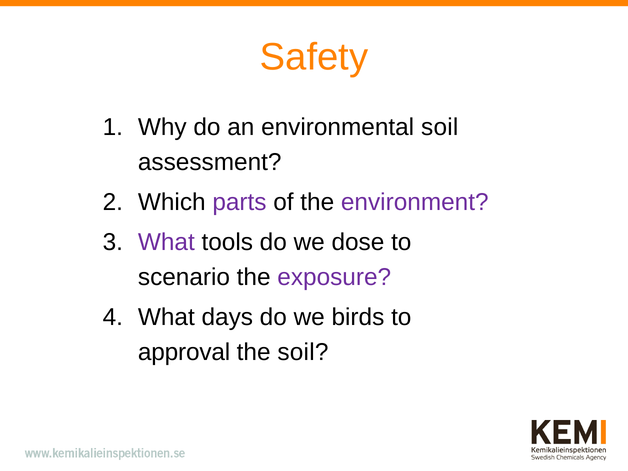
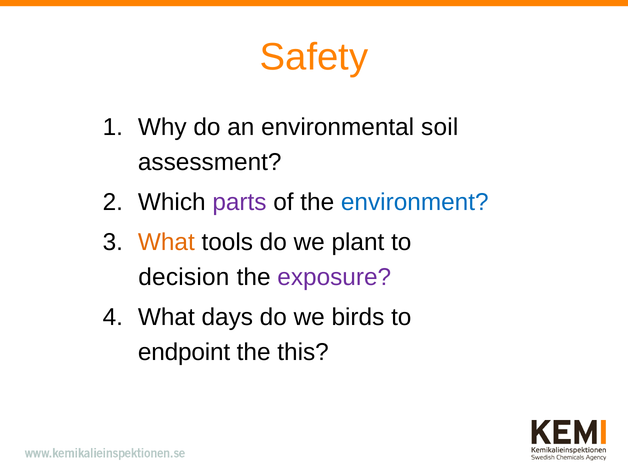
environment colour: purple -> blue
What at (166, 242) colour: purple -> orange
dose: dose -> plant
scenario: scenario -> decision
approval: approval -> endpoint
the soil: soil -> this
